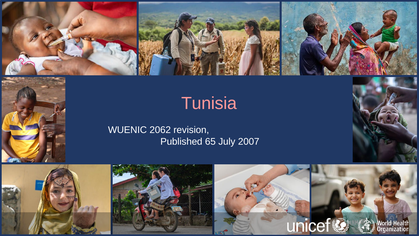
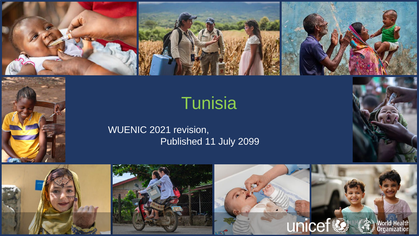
Tunisia colour: pink -> light green
2062: 2062 -> 2021
65: 65 -> 11
2007: 2007 -> 2099
